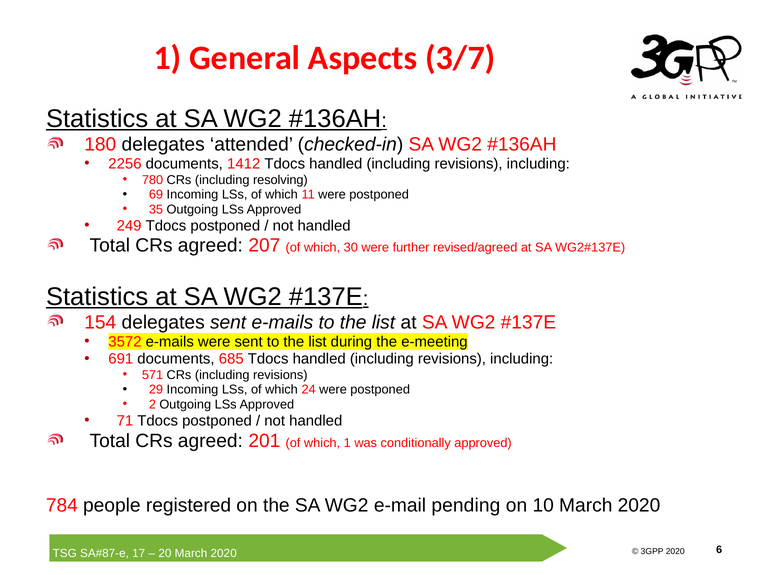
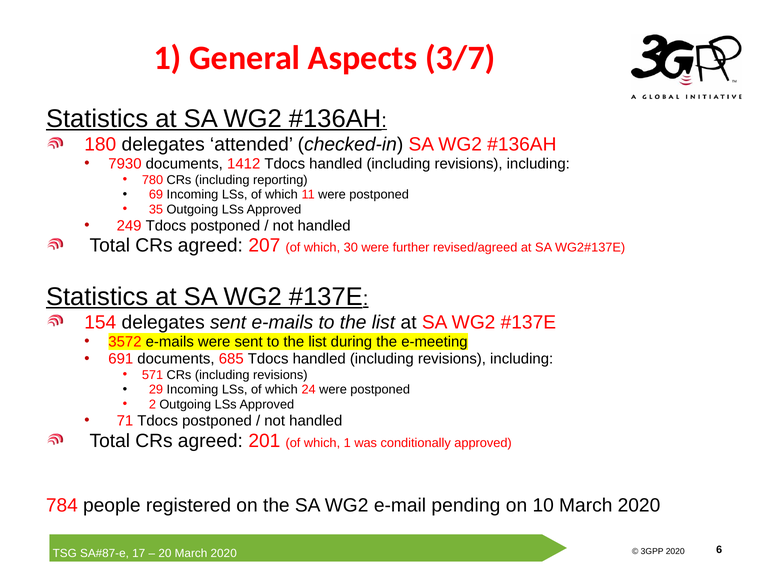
2256: 2256 -> 7930
resolving: resolving -> reporting
